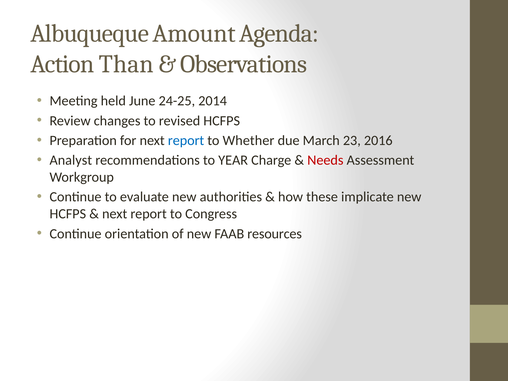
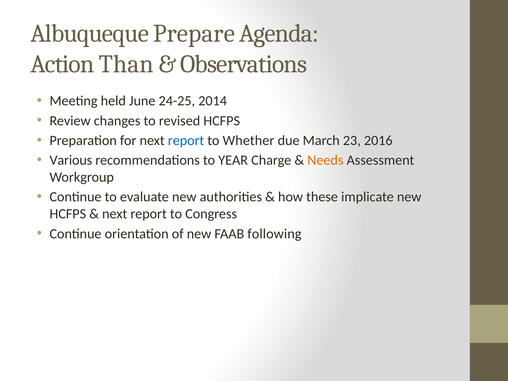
Amount: Amount -> Prepare
Analyst: Analyst -> Various
Needs colour: red -> orange
resources: resources -> following
